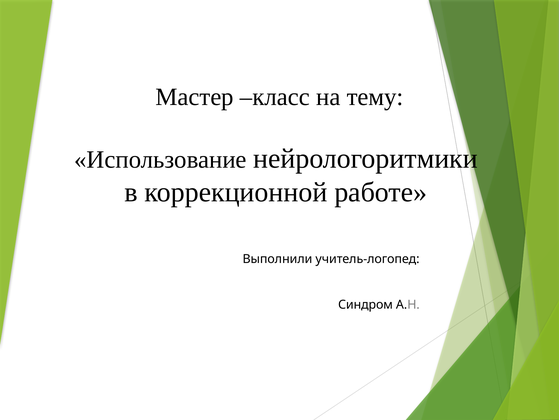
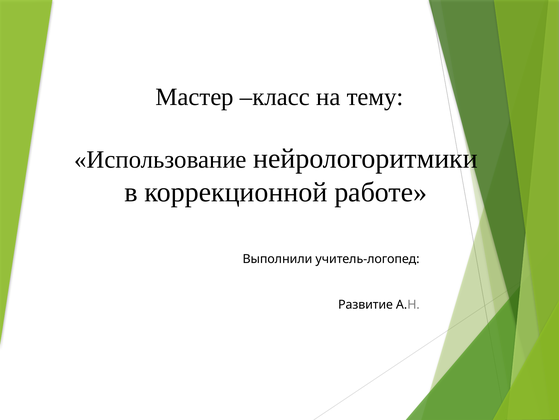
Синдром: Синдром -> Развитие
